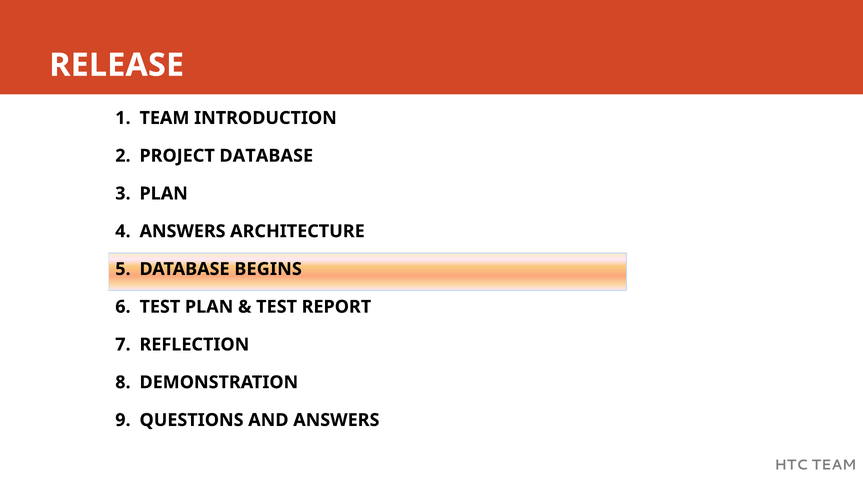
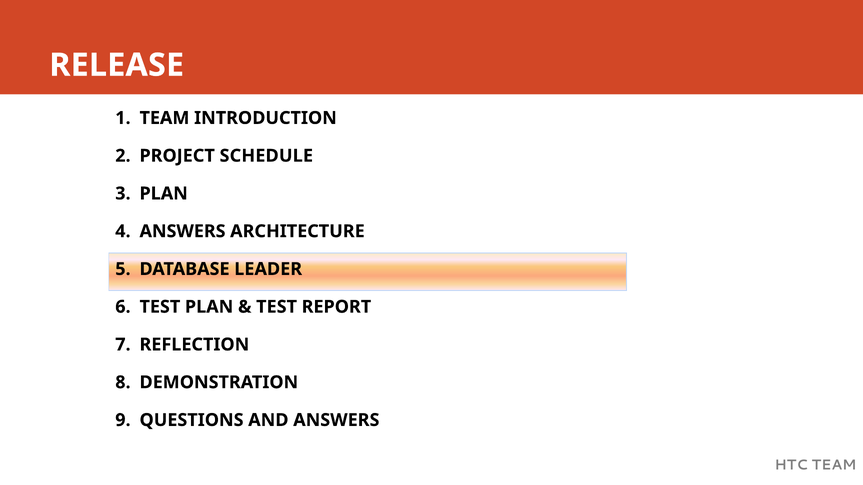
PROJECT DATABASE: DATABASE -> SCHEDULE
BEGINS: BEGINS -> LEADER
